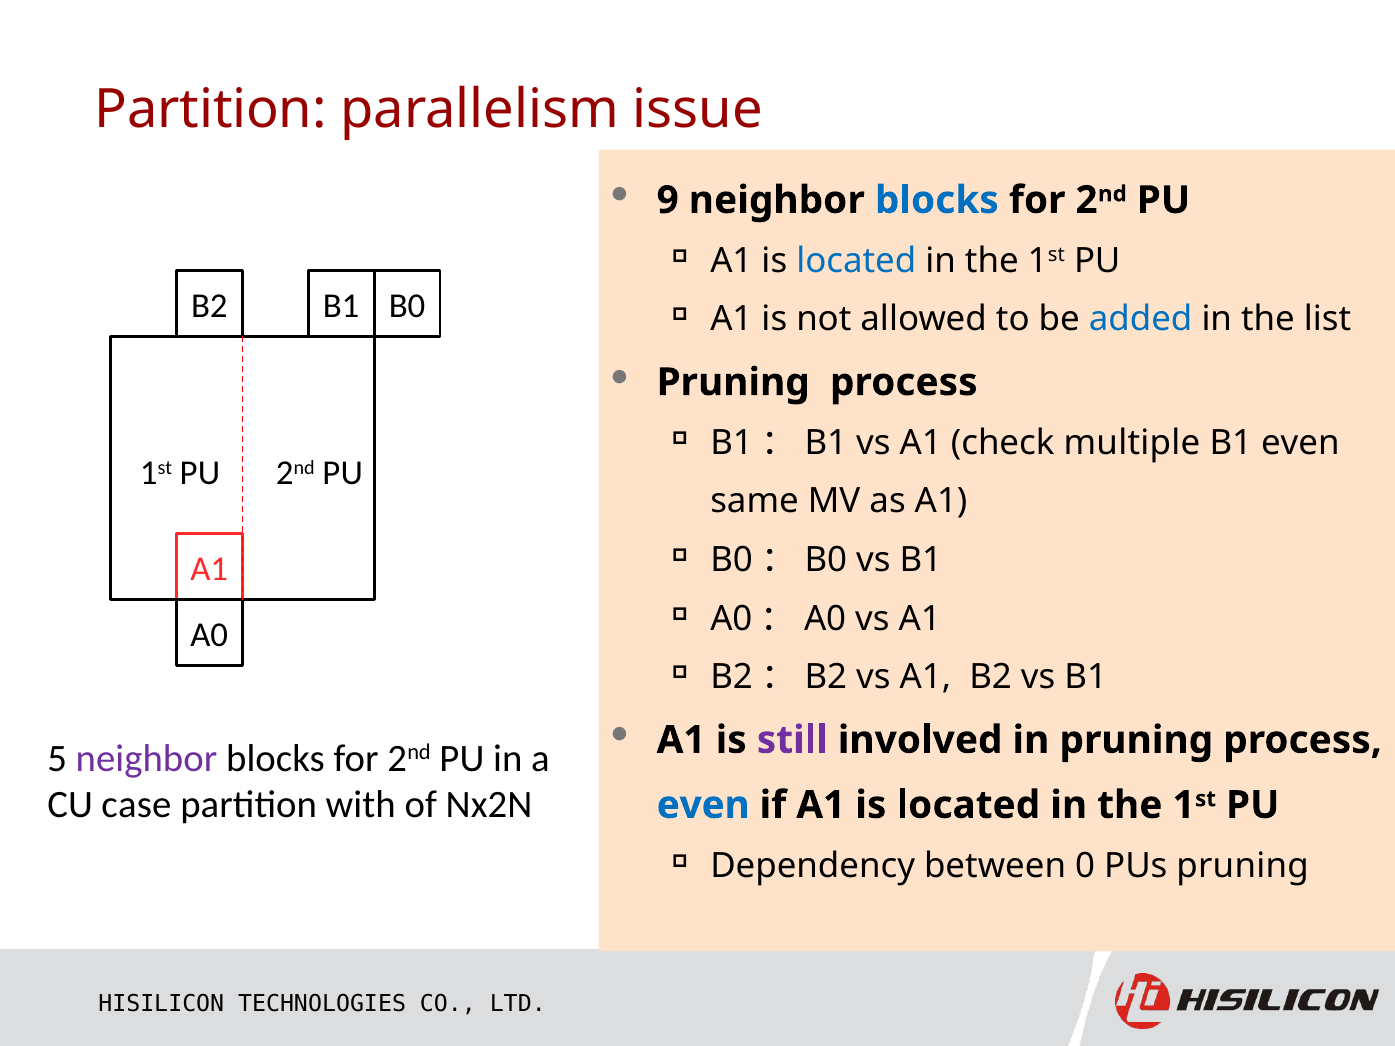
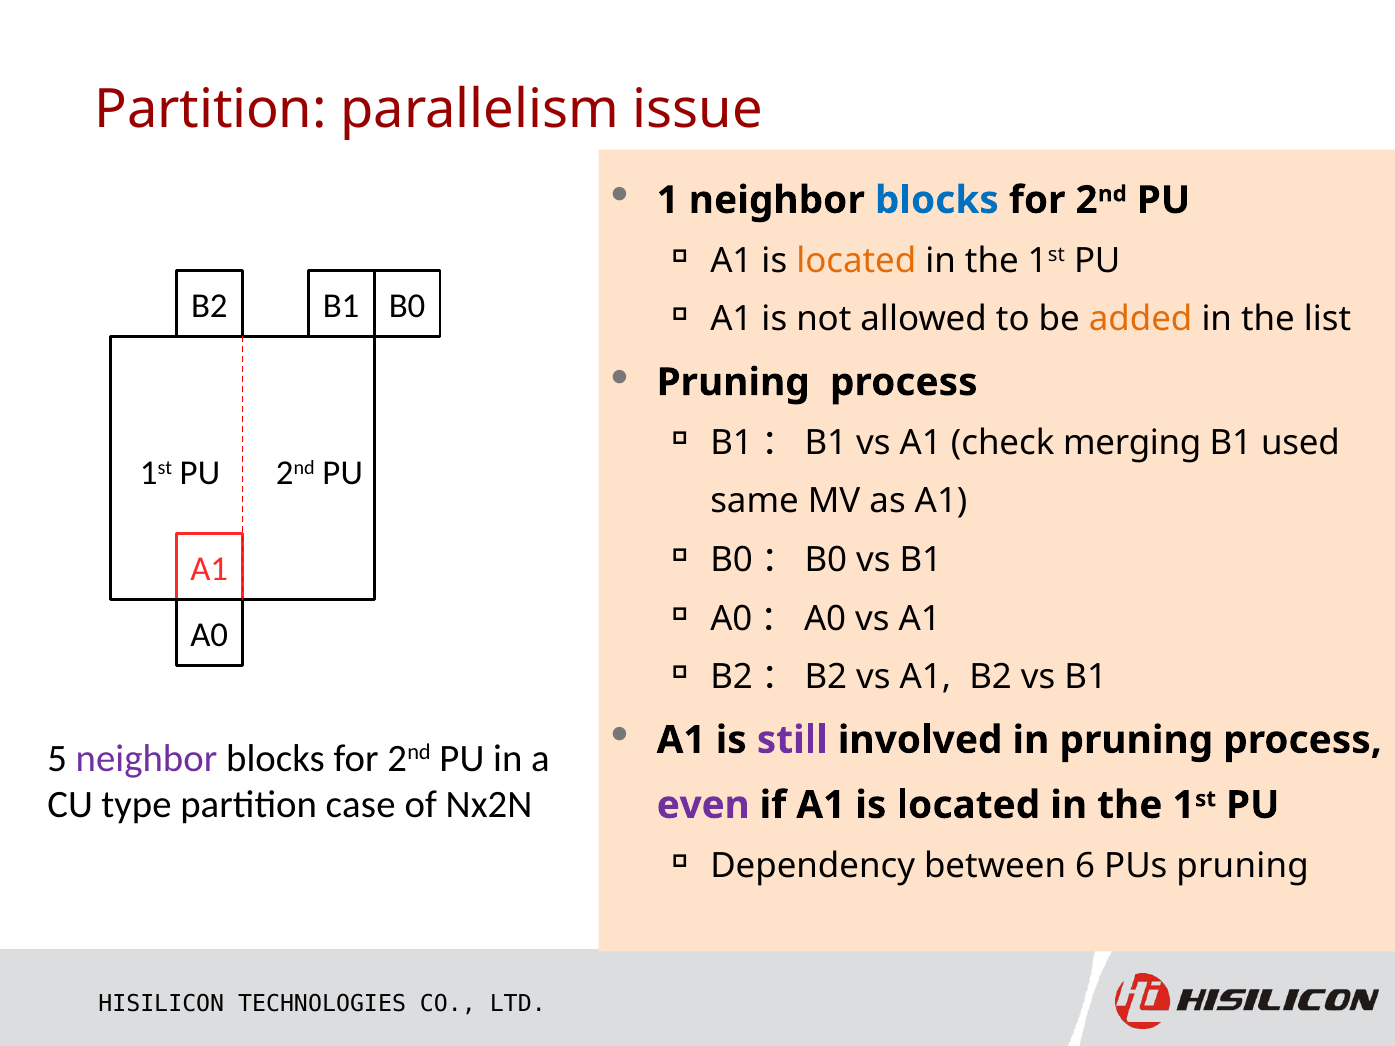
9: 9 -> 1
located at (856, 261) colour: blue -> orange
added colour: blue -> orange
multiple: multiple -> merging
B1 even: even -> used
case: case -> type
with: with -> case
even at (703, 805) colour: blue -> purple
0: 0 -> 6
